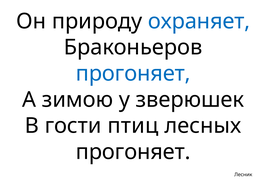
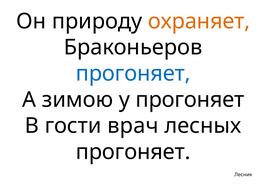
охраняет colour: blue -> orange
у зверюшек: зверюшек -> прогоняет
птиц: птиц -> врач
